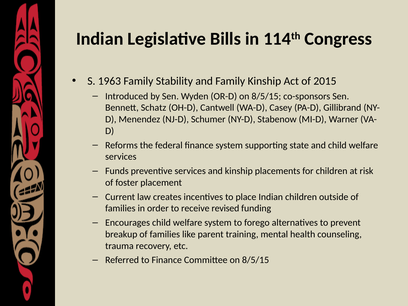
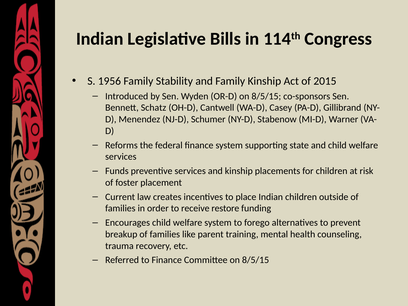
1963: 1963 -> 1956
revised: revised -> restore
